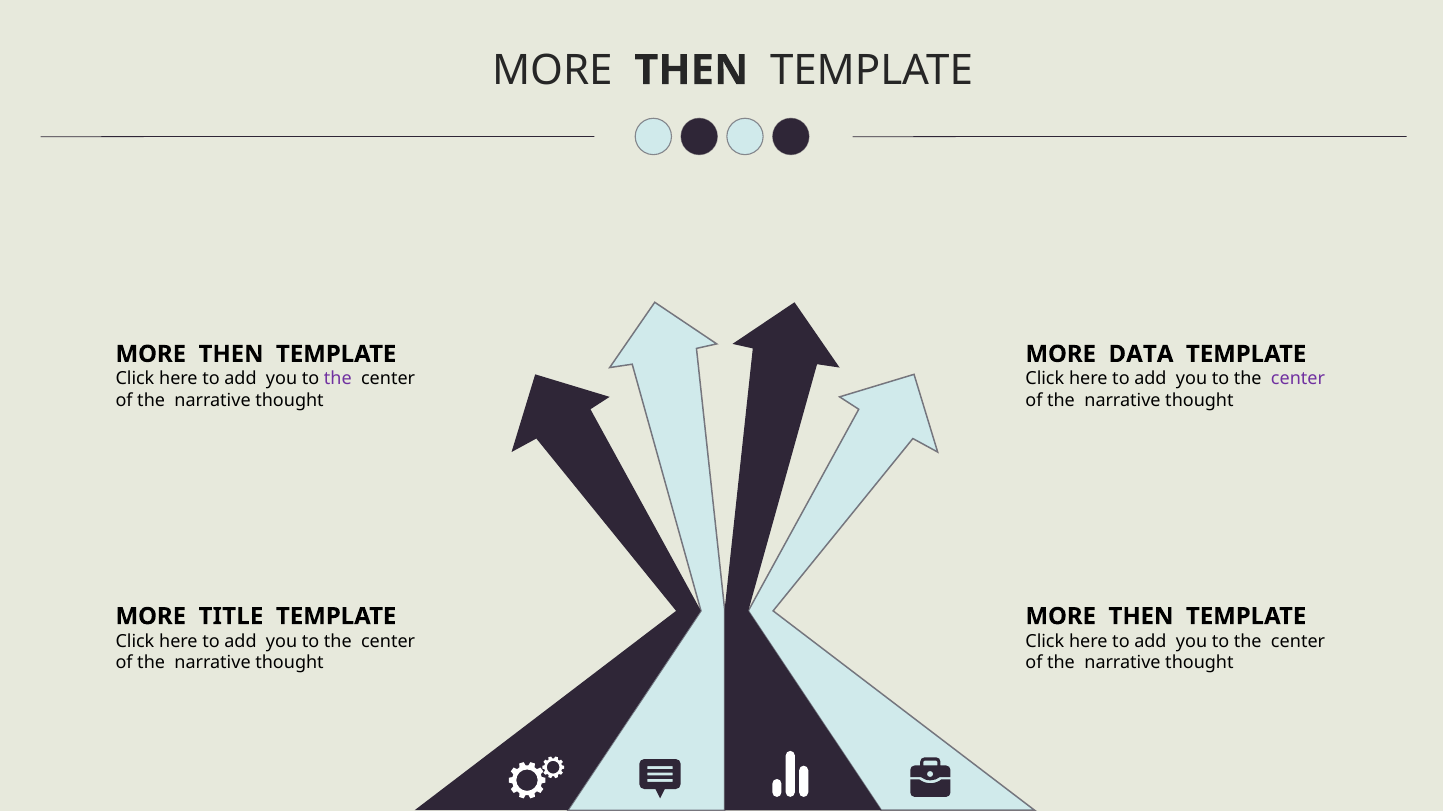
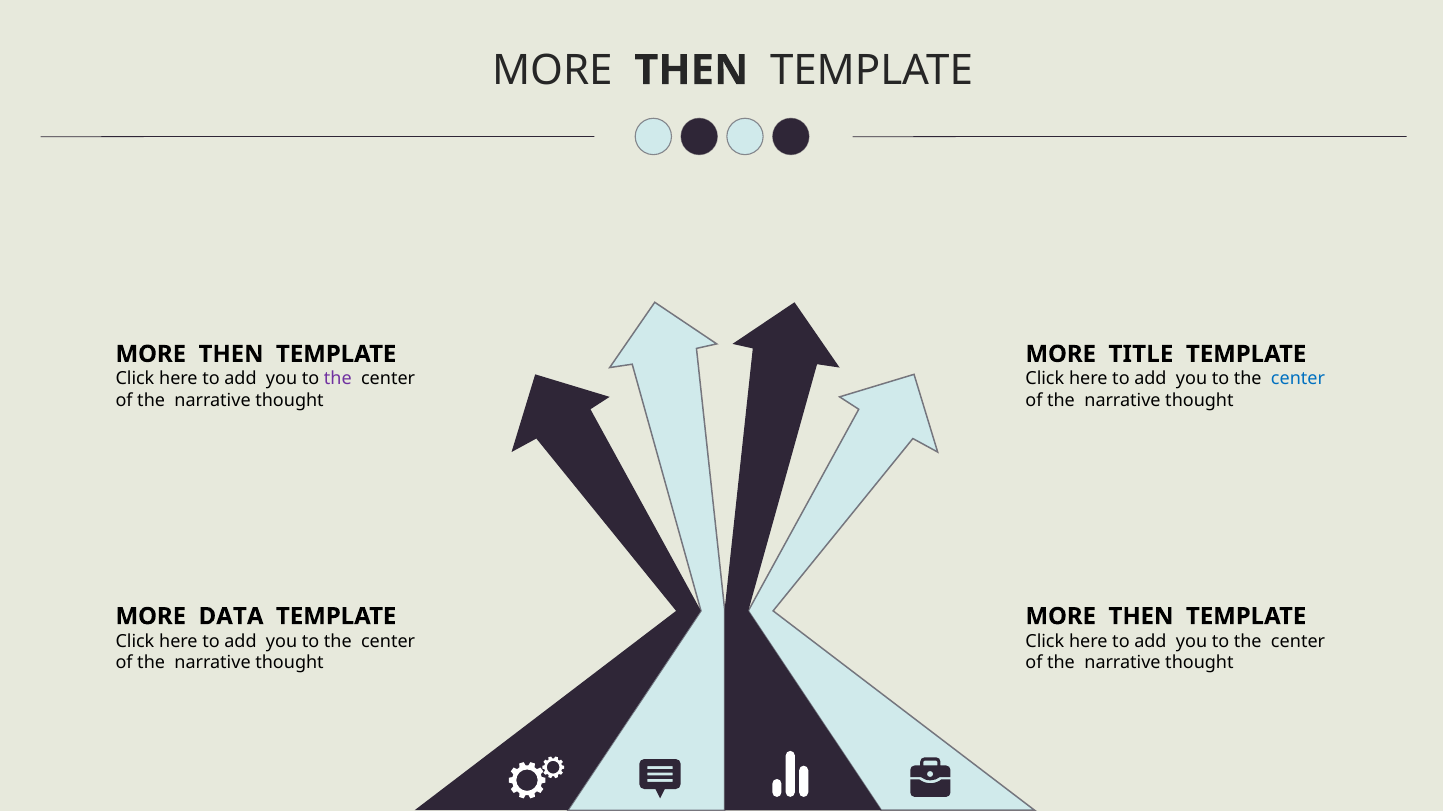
DATA: DATA -> TITLE
center at (1298, 379) colour: purple -> blue
TITLE: TITLE -> DATA
